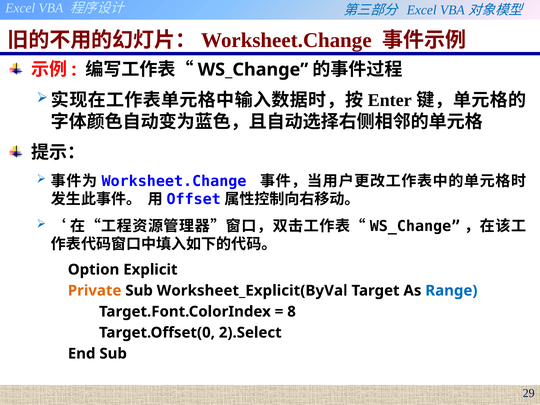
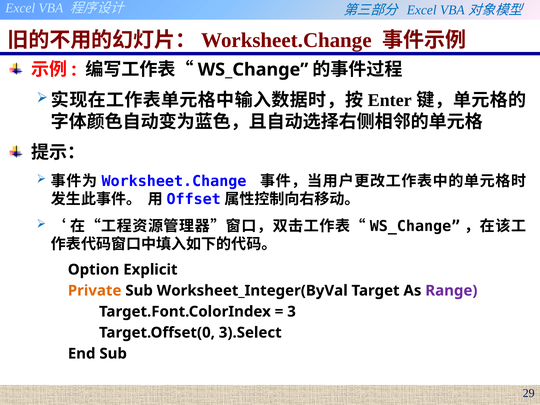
Worksheet_Explicit(ByVal: Worksheet_Explicit(ByVal -> Worksheet_Integer(ByVal
Range colour: blue -> purple
8: 8 -> 3
2).Select: 2).Select -> 3).Select
